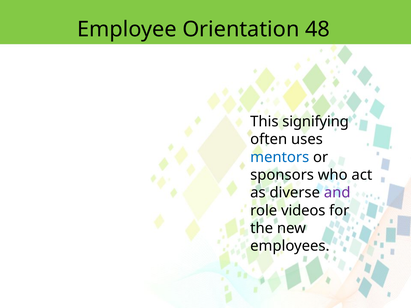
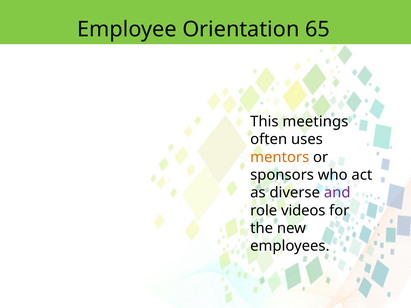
48: 48 -> 65
signifying: signifying -> meetings
mentors colour: blue -> orange
